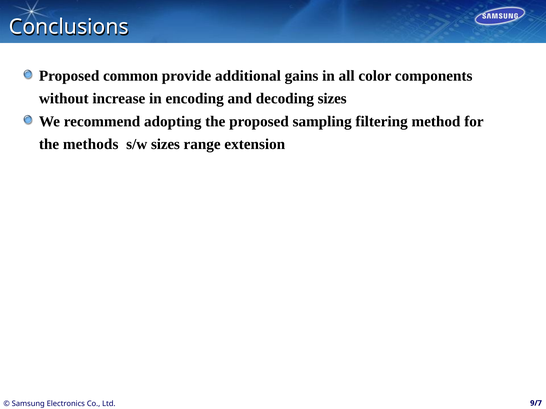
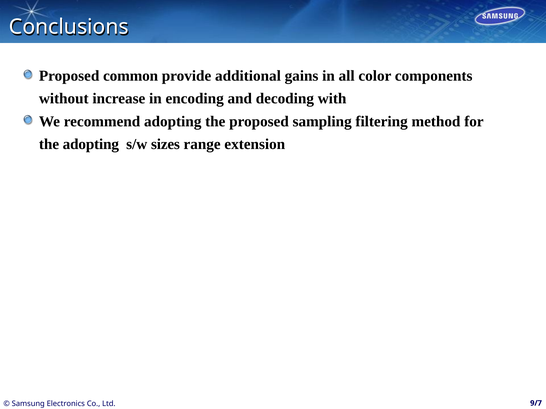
decoding sizes: sizes -> with
the methods: methods -> adopting
